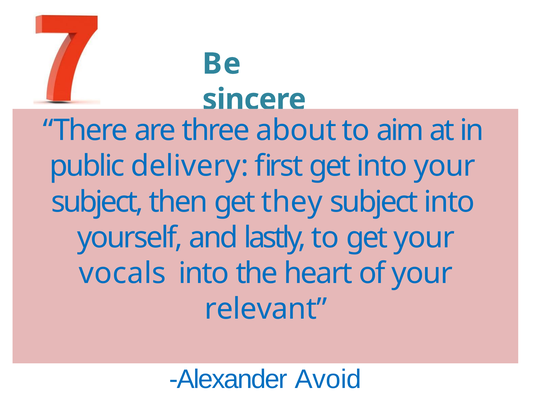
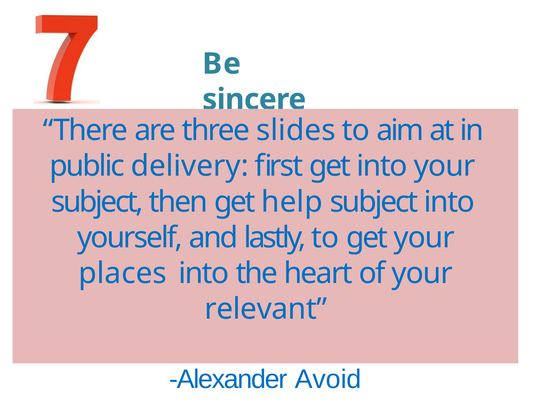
about: about -> slides
they: they -> help
vocals: vocals -> places
